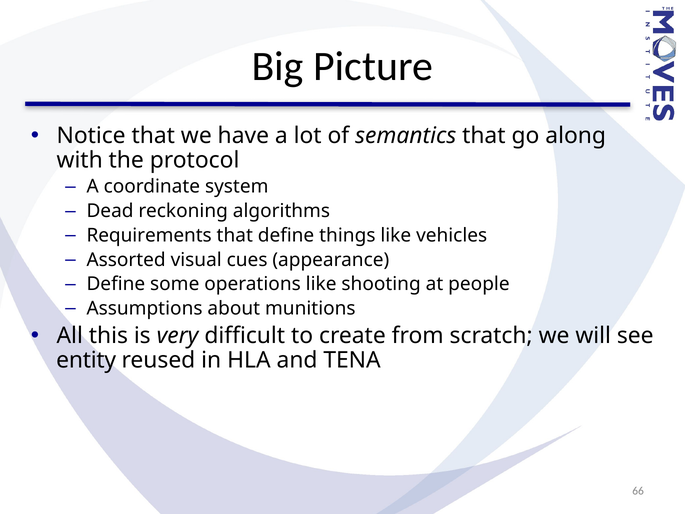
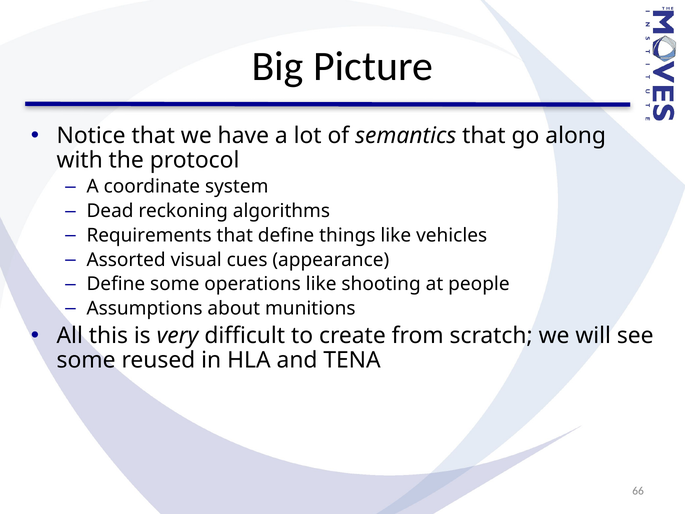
entity at (86, 360): entity -> some
